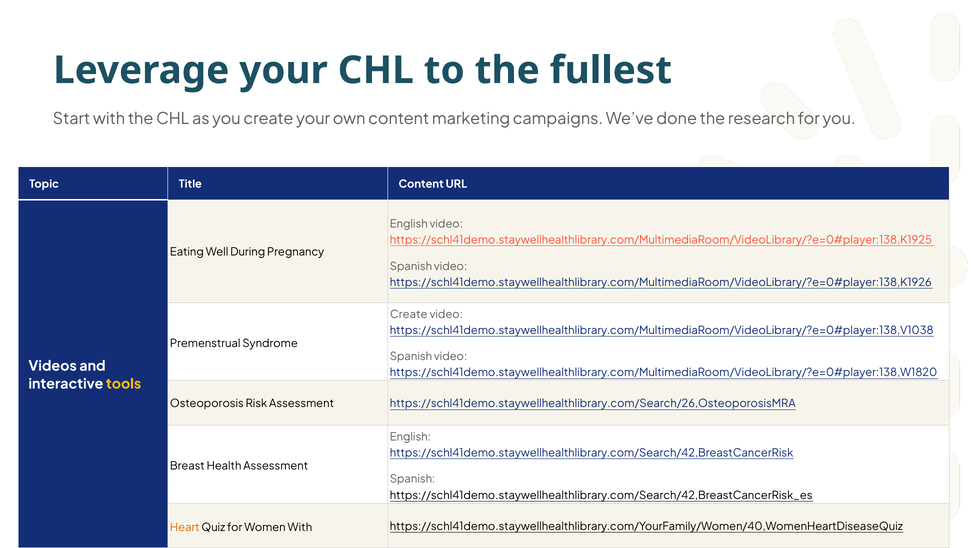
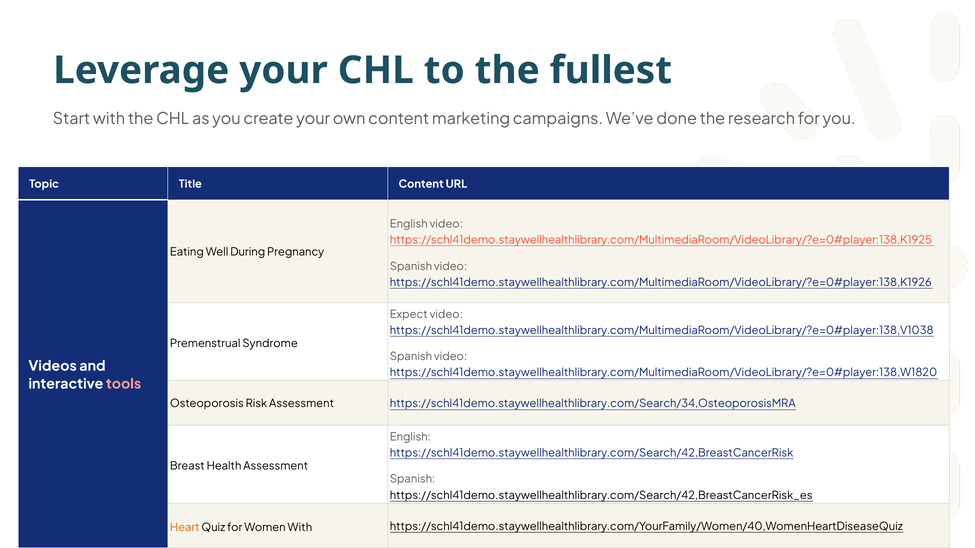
Create at (409, 315): Create -> Expect
tools colour: yellow -> pink
https://schl41demo.staywellhealthlibrary.com/Search/26,OsteoporosisMRA: https://schl41demo.staywellhealthlibrary.com/Search/26,OsteoporosisMRA -> https://schl41demo.staywellhealthlibrary.com/Search/34,OsteoporosisMRA
